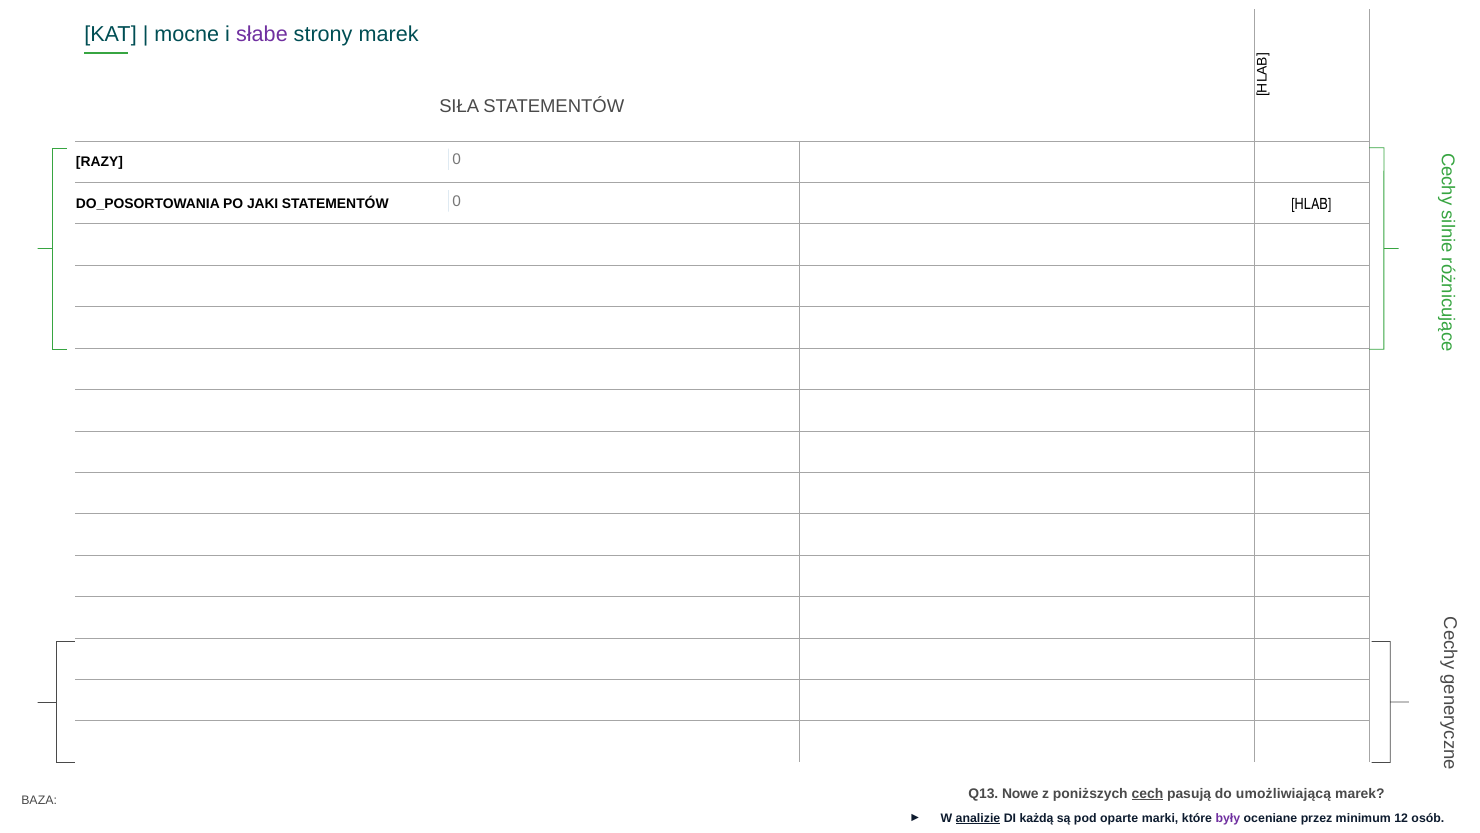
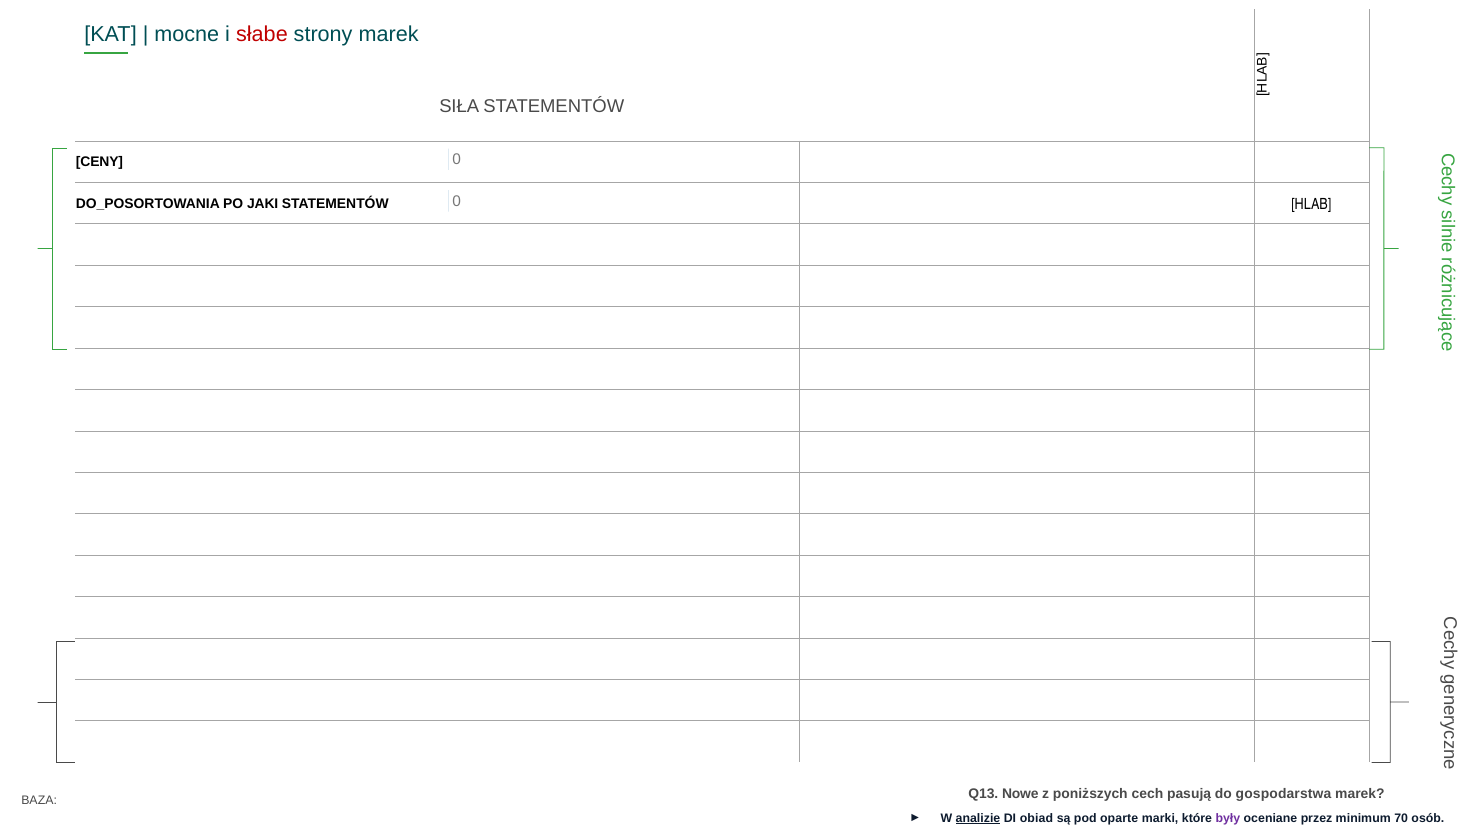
słabe colour: purple -> red
RAZY: RAZY -> CENY
cech underline: present -> none
umożliwiającą: umożliwiającą -> gospodarstwa
każdą: każdą -> obiad
12: 12 -> 70
